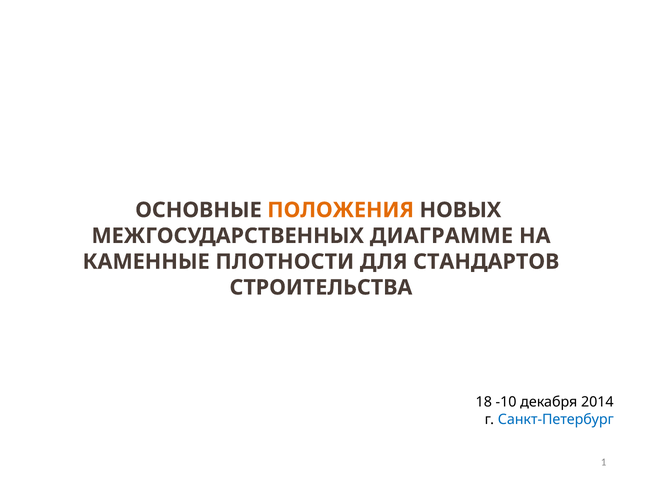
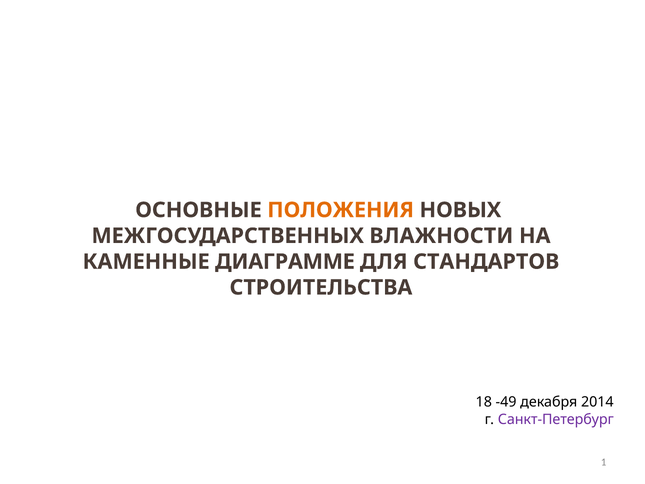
ДИАГРАММЕ: ДИАГРАММЕ -> ВЛАЖНОСТИ
ПЛОТНОСТИ: ПЛОТНОСТИ -> ДИАГРАММЕ
-10: -10 -> -49
Санкт-Петербург colour: blue -> purple
